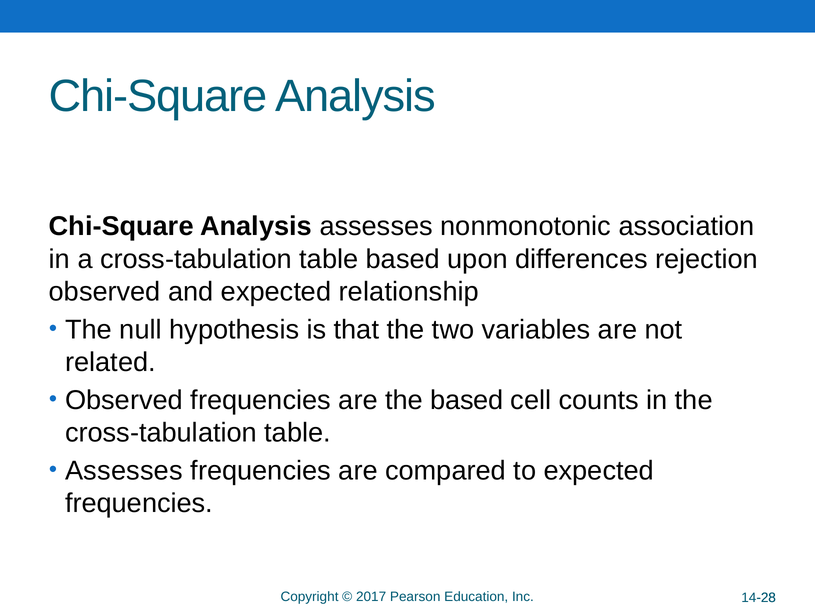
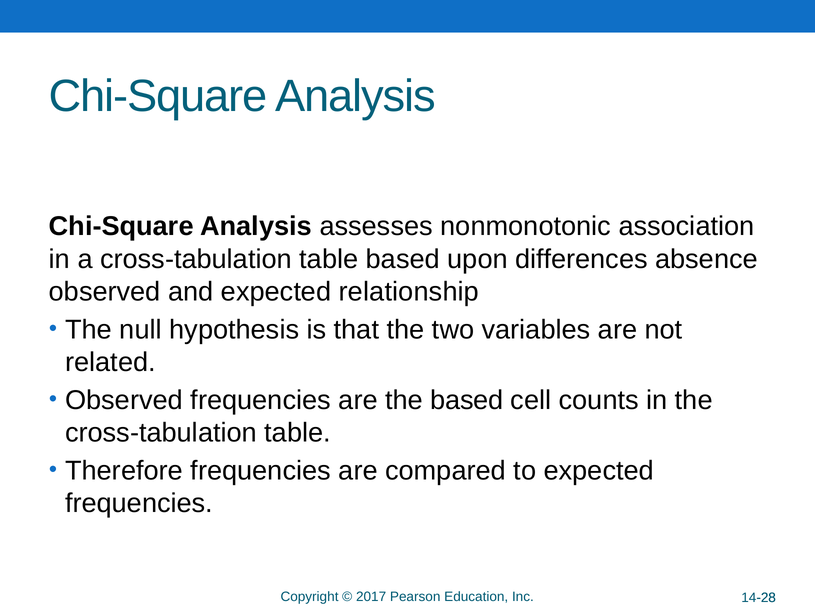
rejection: rejection -> absence
Assesses at (124, 471): Assesses -> Therefore
